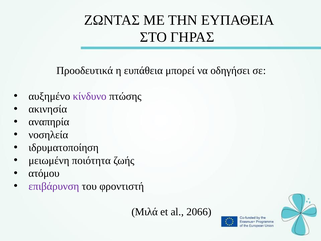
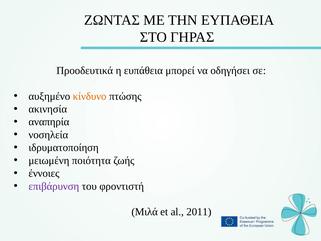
κίνδυνο colour: purple -> orange
ατόμου: ατόμου -> έννοιες
2066: 2066 -> 2011
